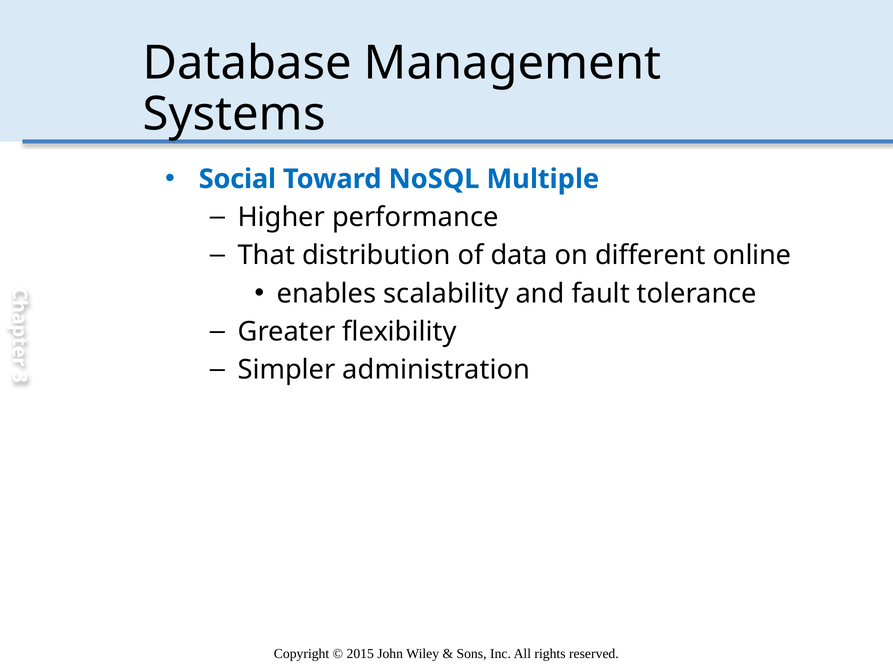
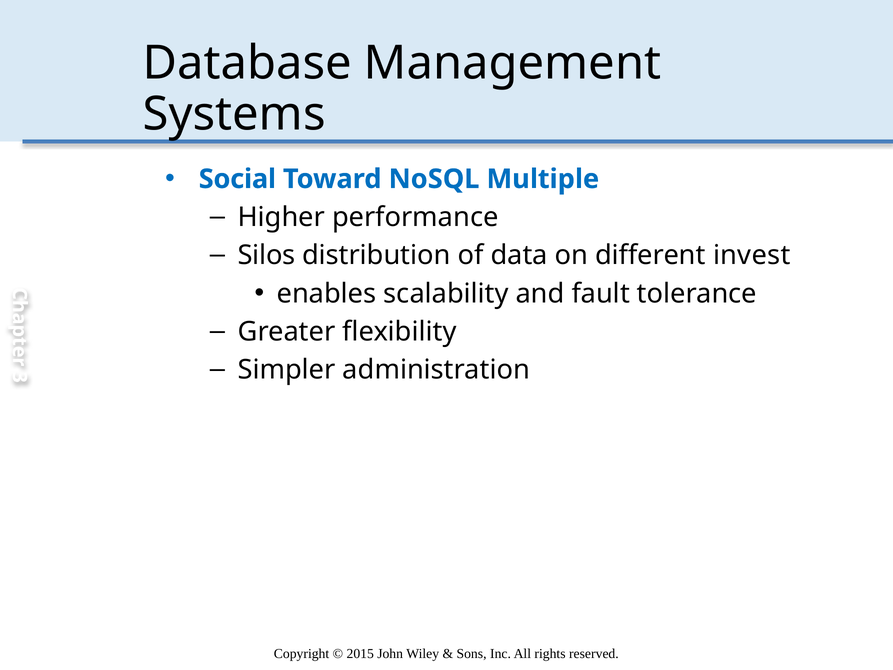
That: That -> Silos
online: online -> invest
